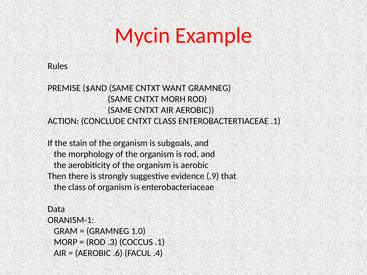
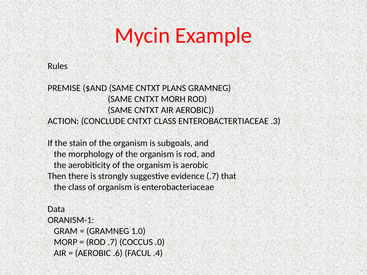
WANT: WANT -> PLANS
ENTEROBACTERTIACEAE .1: .1 -> .3
evidence .9: .9 -> .7
ROD .3: .3 -> .7
COCCUS .1: .1 -> .0
